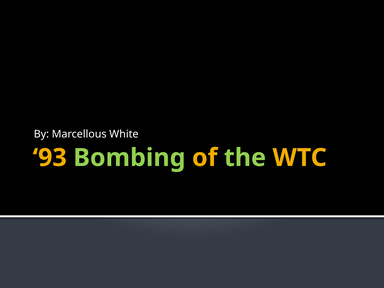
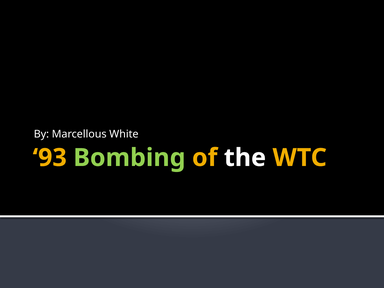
the colour: light green -> white
